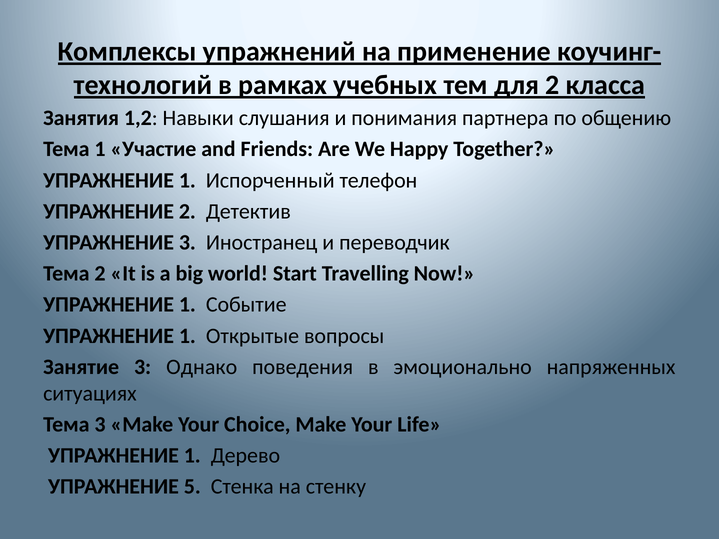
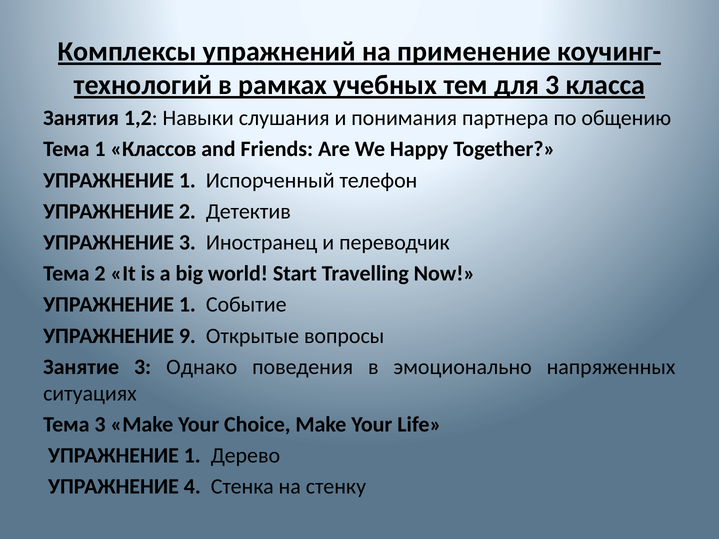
для 2: 2 -> 3
Участие: Участие -> Классов
1 at (187, 336): 1 -> 9
5: 5 -> 4
